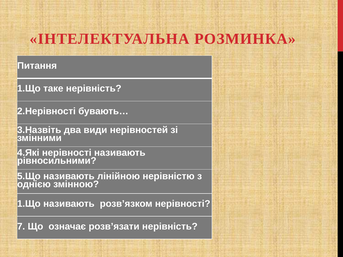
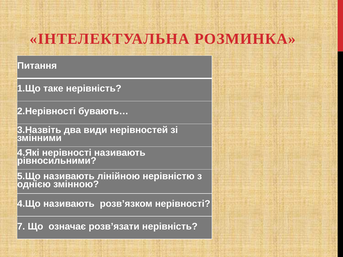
1.Що at (29, 204): 1.Що -> 4.Що
